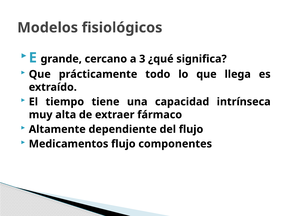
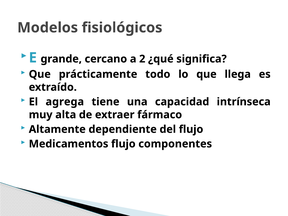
3: 3 -> 2
tiempo: tiempo -> agrega
